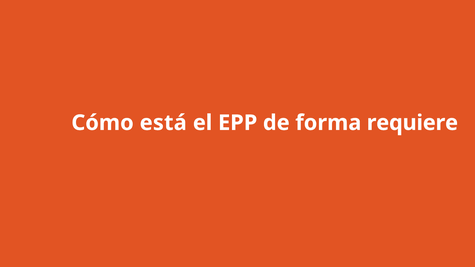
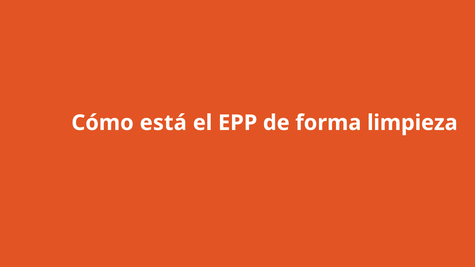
requiere: requiere -> limpieza
